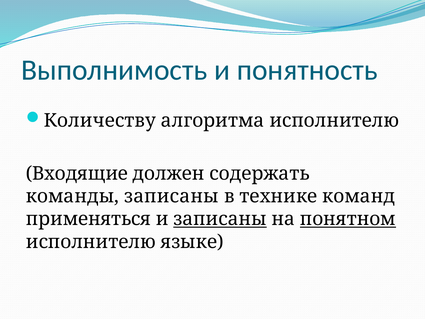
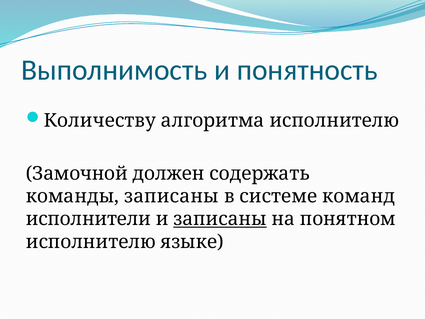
Входящие: Входящие -> Замочной
технике: технике -> системе
применяться: применяться -> исполнители
понятном underline: present -> none
